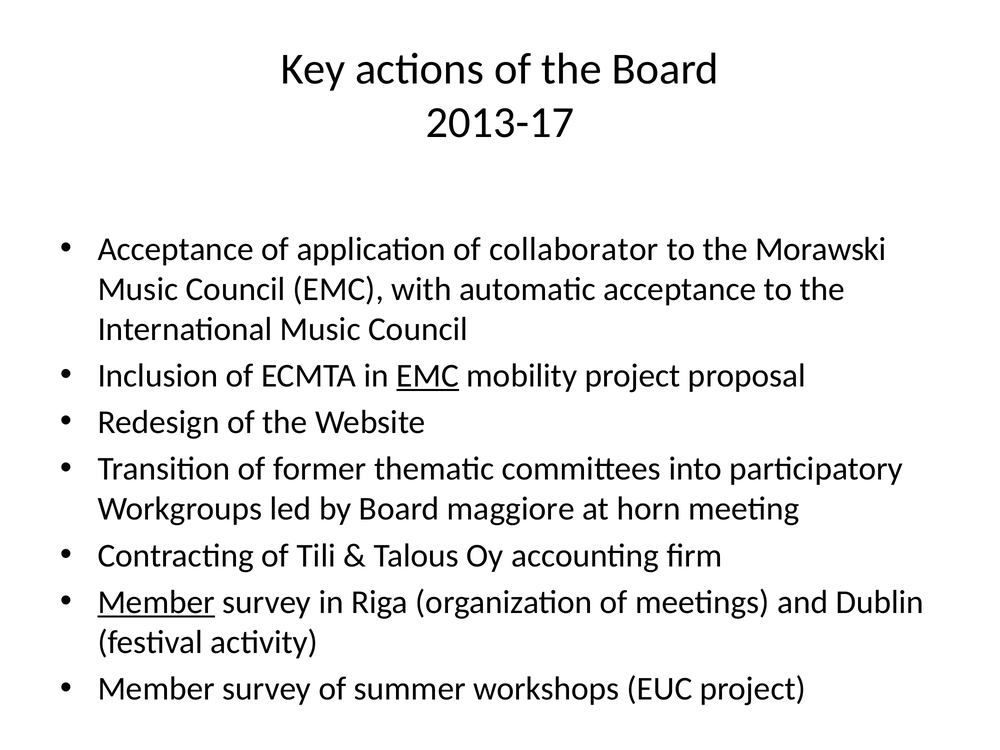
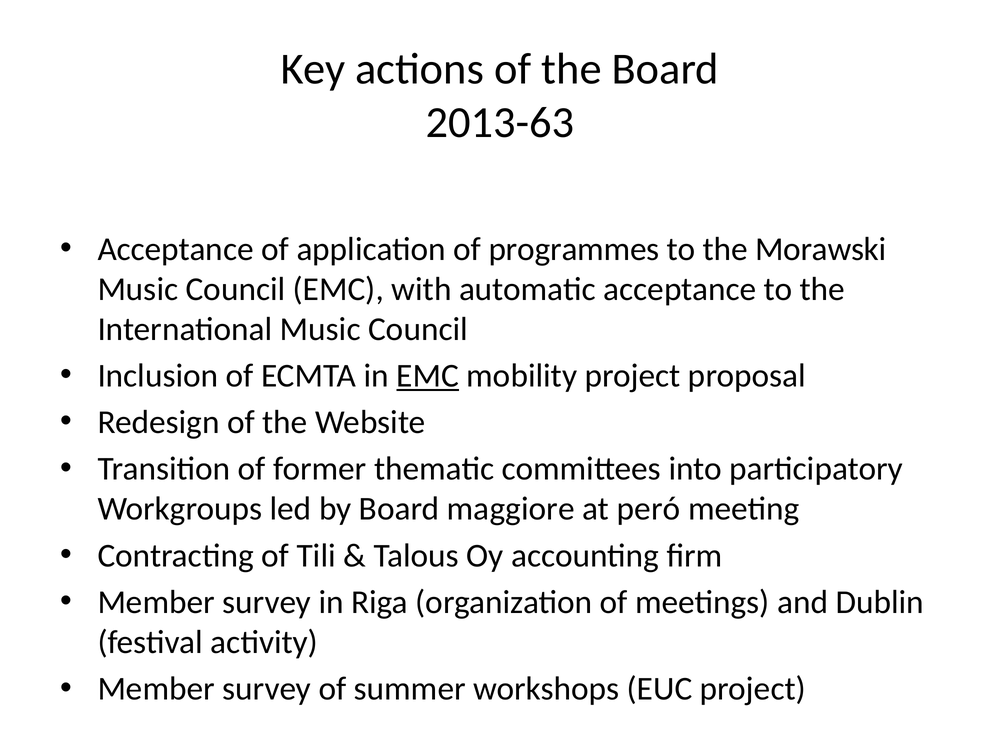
2013-17: 2013-17 -> 2013-63
collaborator: collaborator -> programmes
horn: horn -> peró
Member at (156, 602) underline: present -> none
